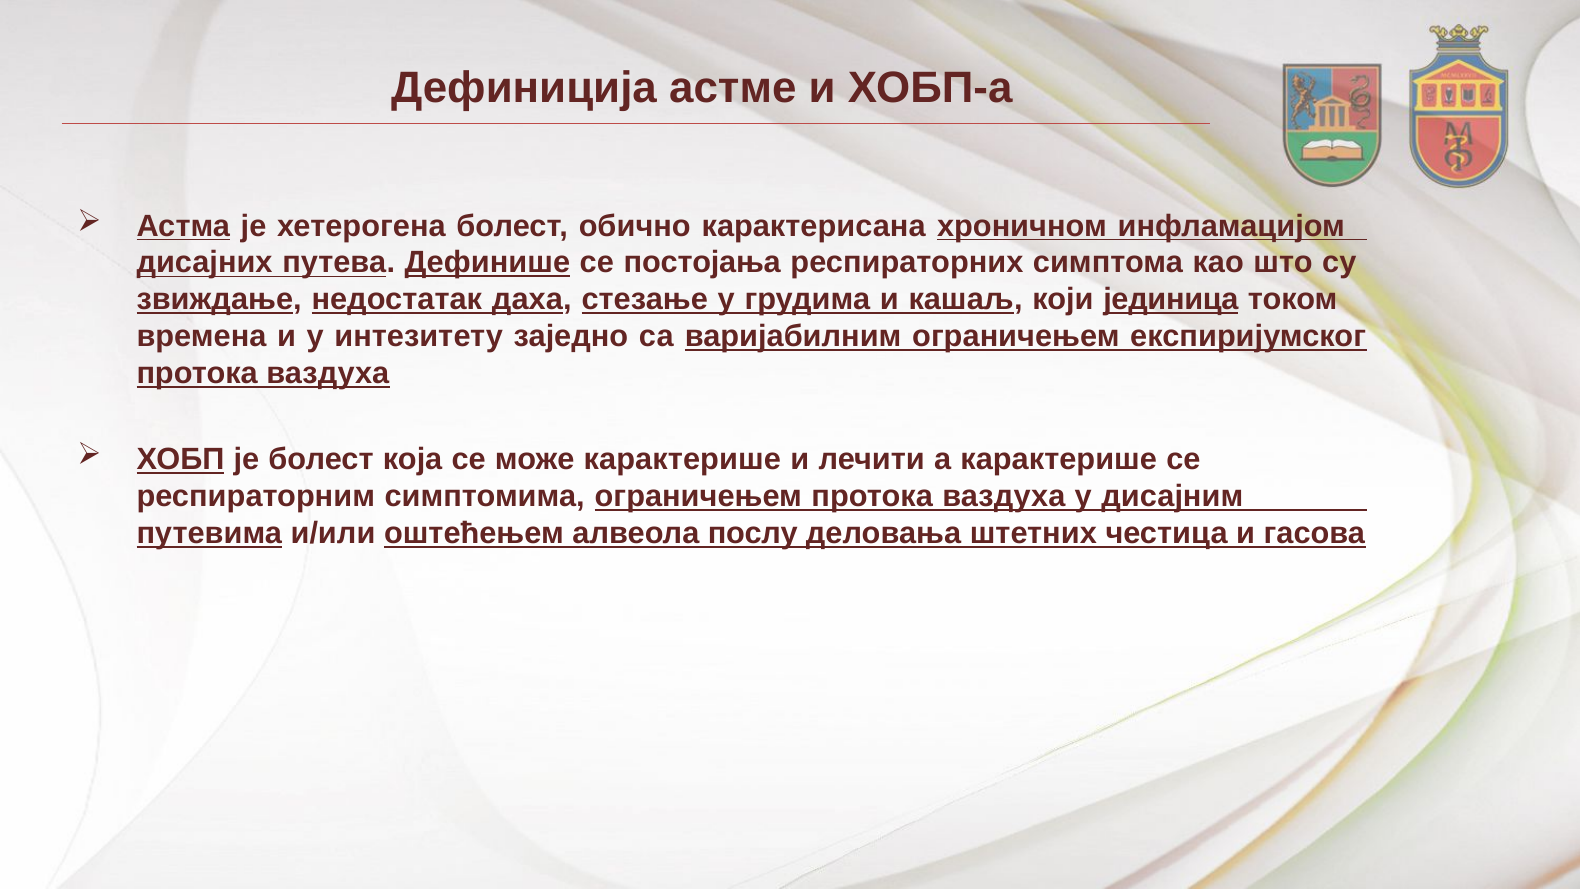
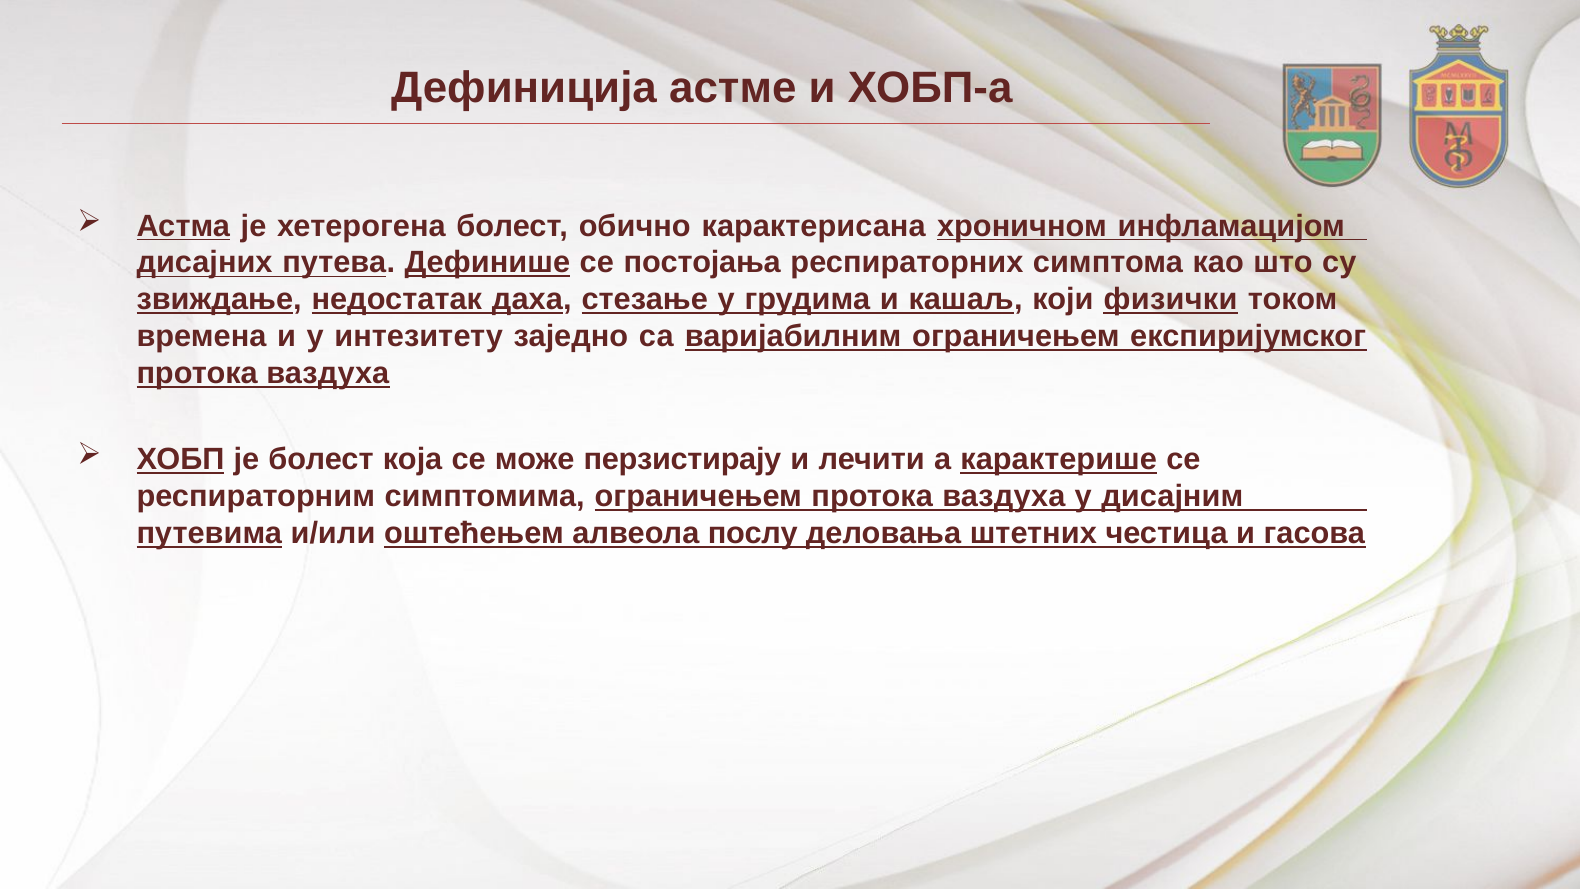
јединица: јединица -> физички
може карактерише: карактерише -> перзистирају
карактерише at (1059, 460) underline: none -> present
